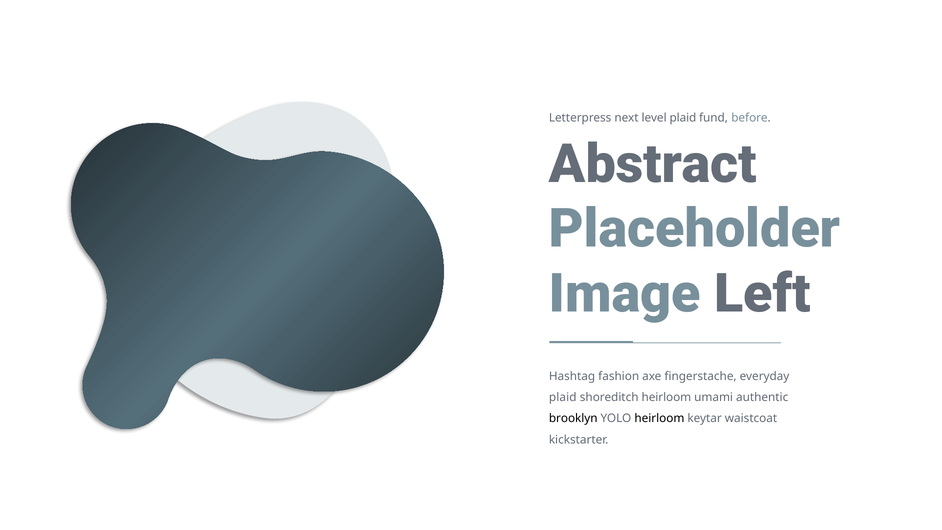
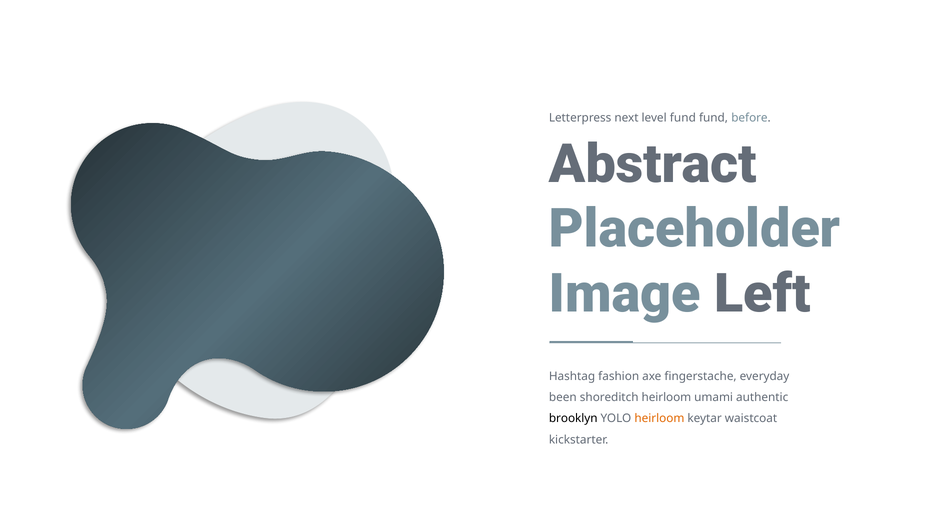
level plaid: plaid -> fund
plaid at (563, 397): plaid -> been
heirloom at (659, 419) colour: black -> orange
